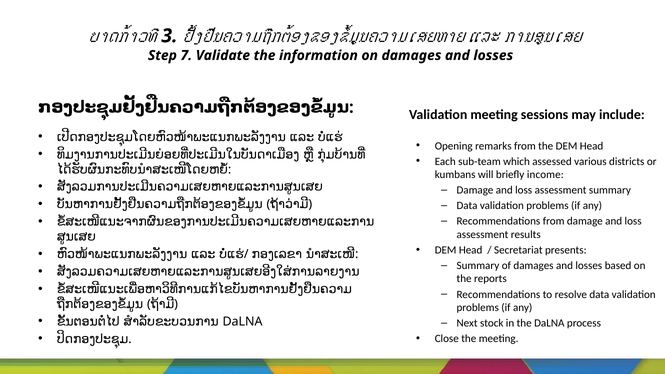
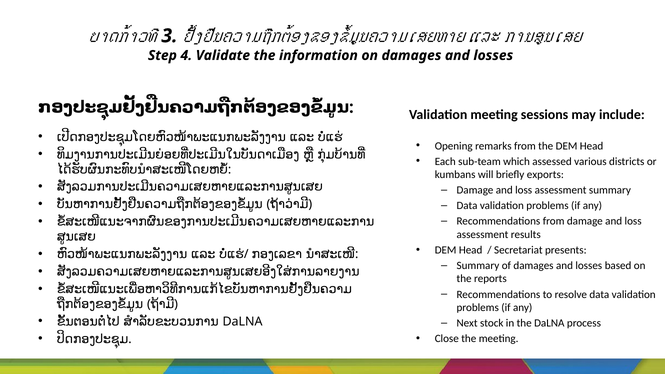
7: 7 -> 4
income: income -> exports
